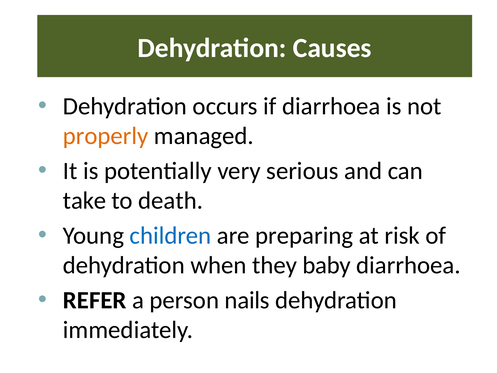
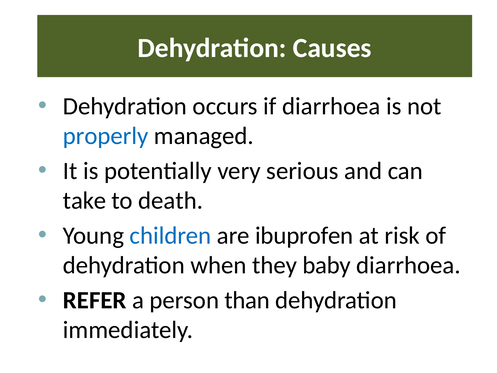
properly colour: orange -> blue
preparing: preparing -> ibuprofen
nails: nails -> than
